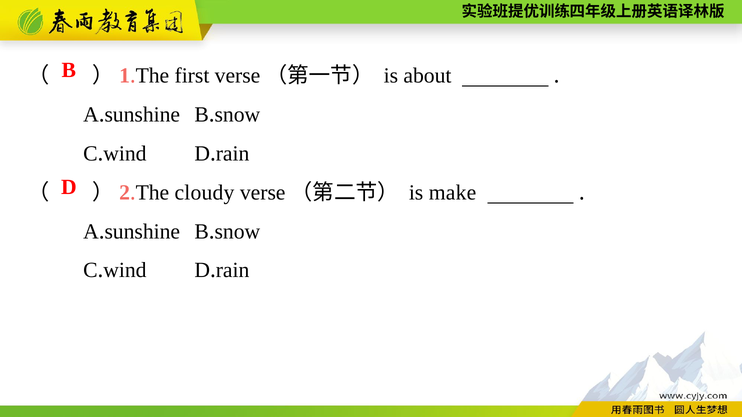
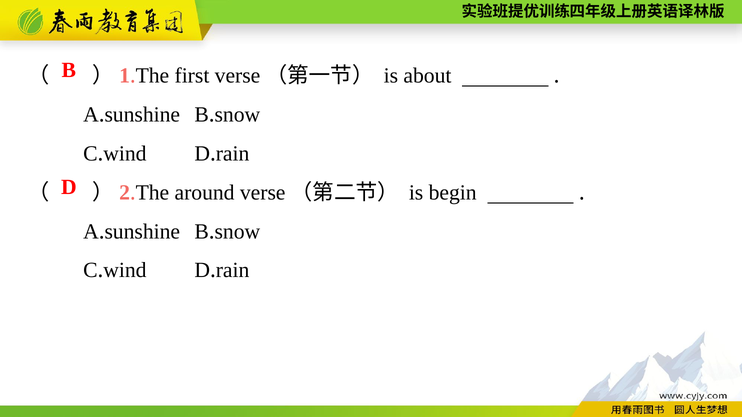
cloudy: cloudy -> around
make: make -> begin
